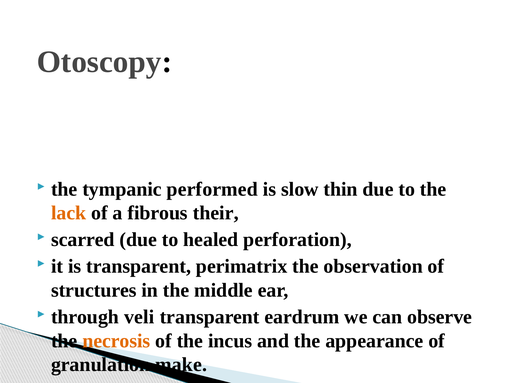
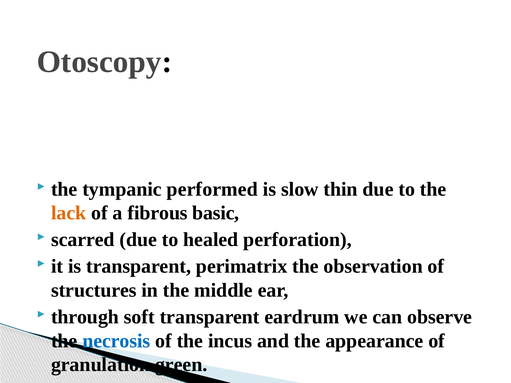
their: their -> basic
veli: veli -> soft
necrosis colour: orange -> blue
make: make -> green
